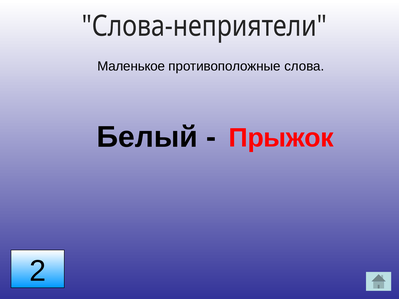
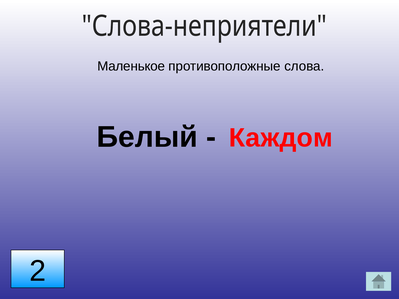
Прыжок: Прыжок -> Каждом
